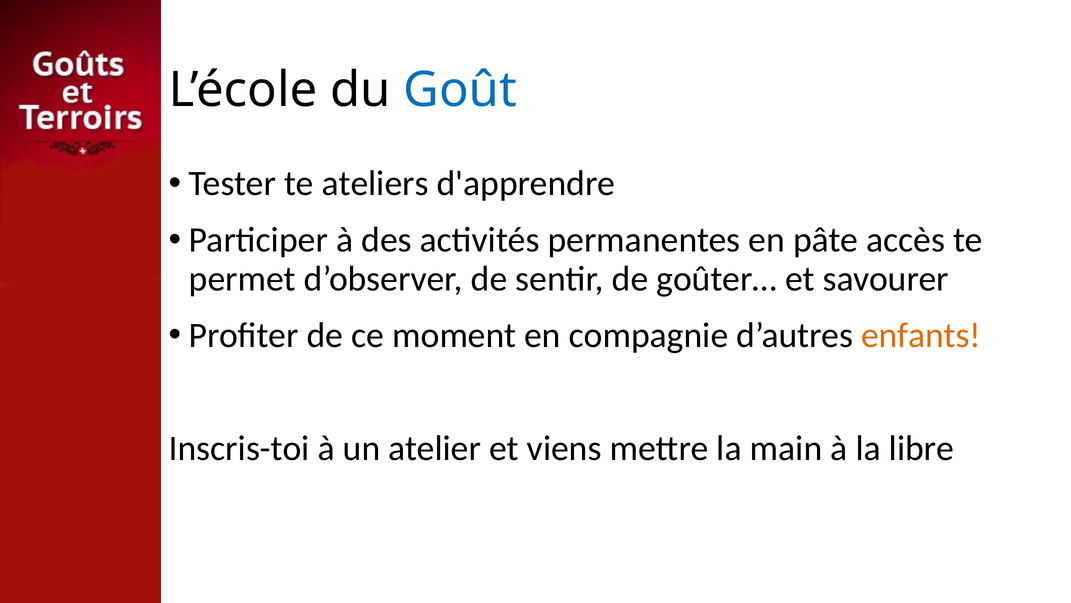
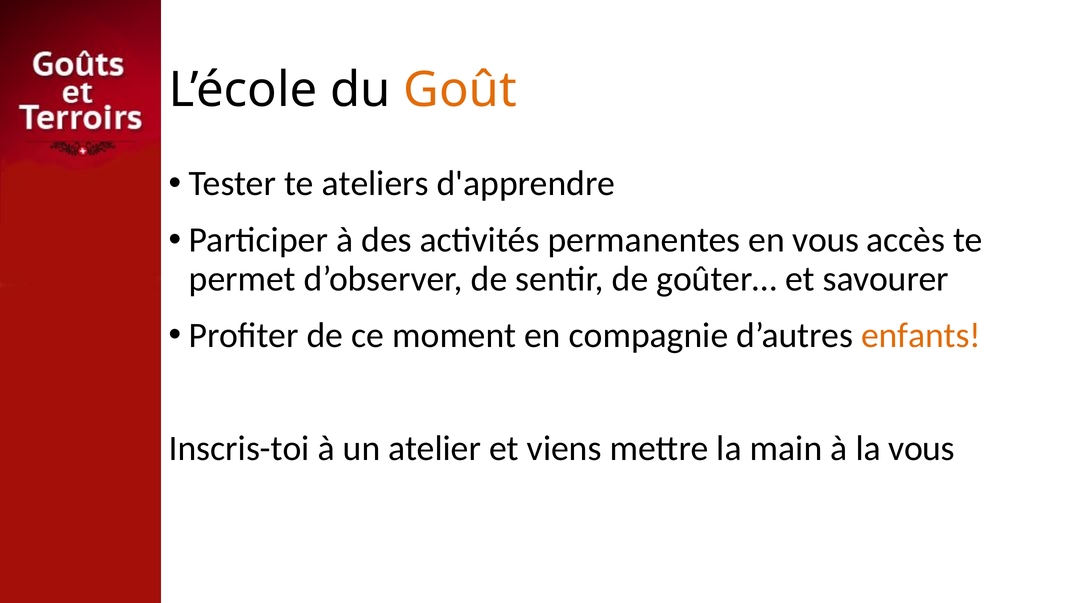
Goût colour: blue -> orange
en pâte: pâte -> vous
la libre: libre -> vous
